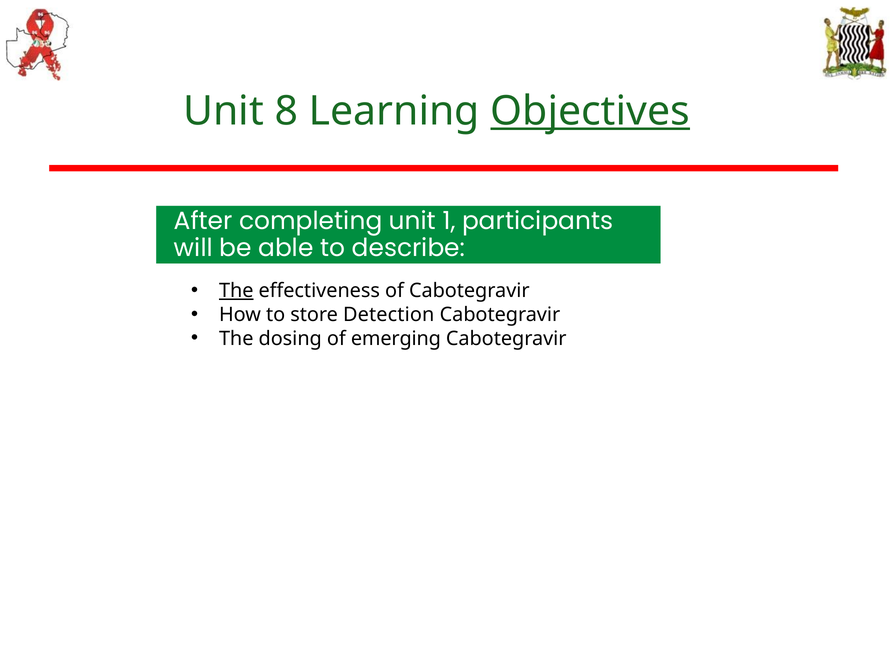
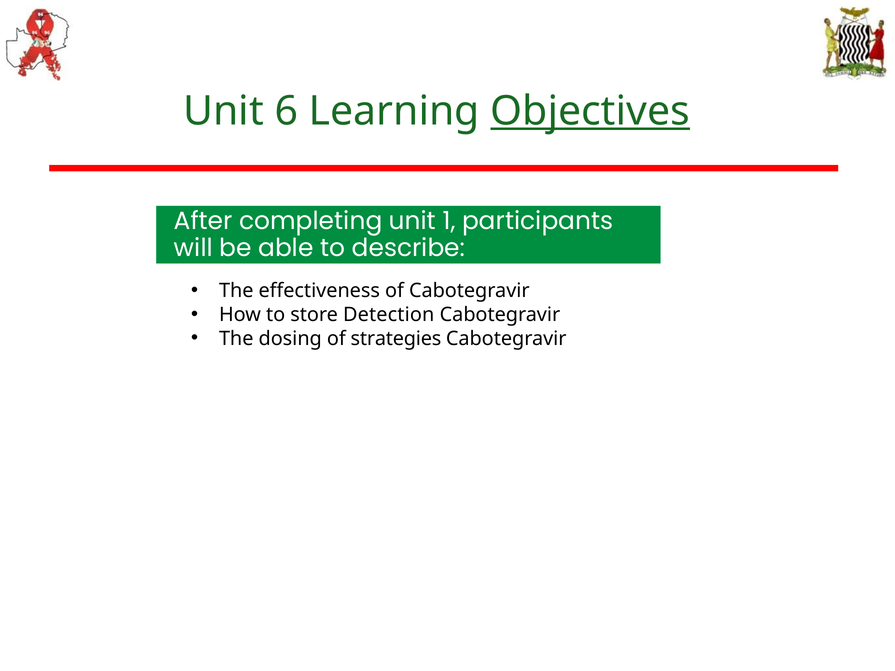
8: 8 -> 6
The at (236, 291) underline: present -> none
emerging: emerging -> strategies
